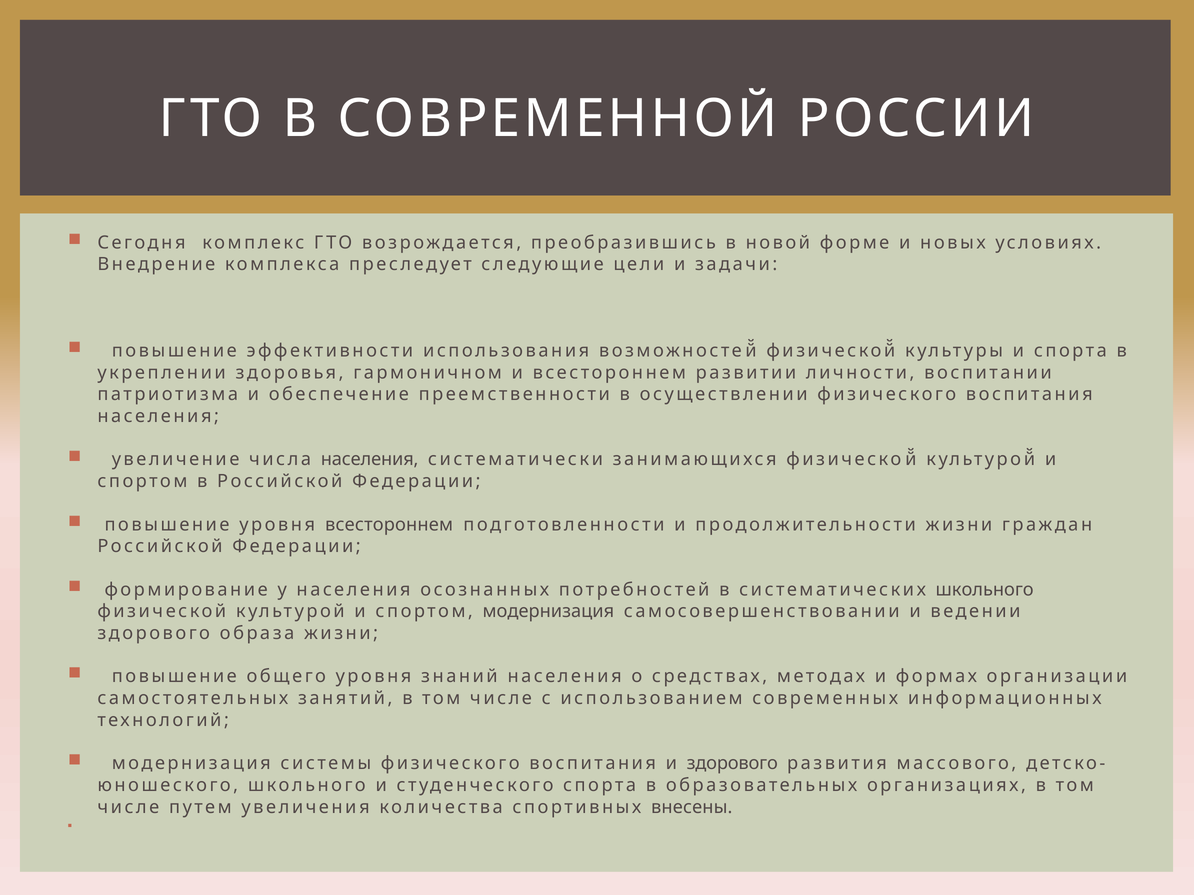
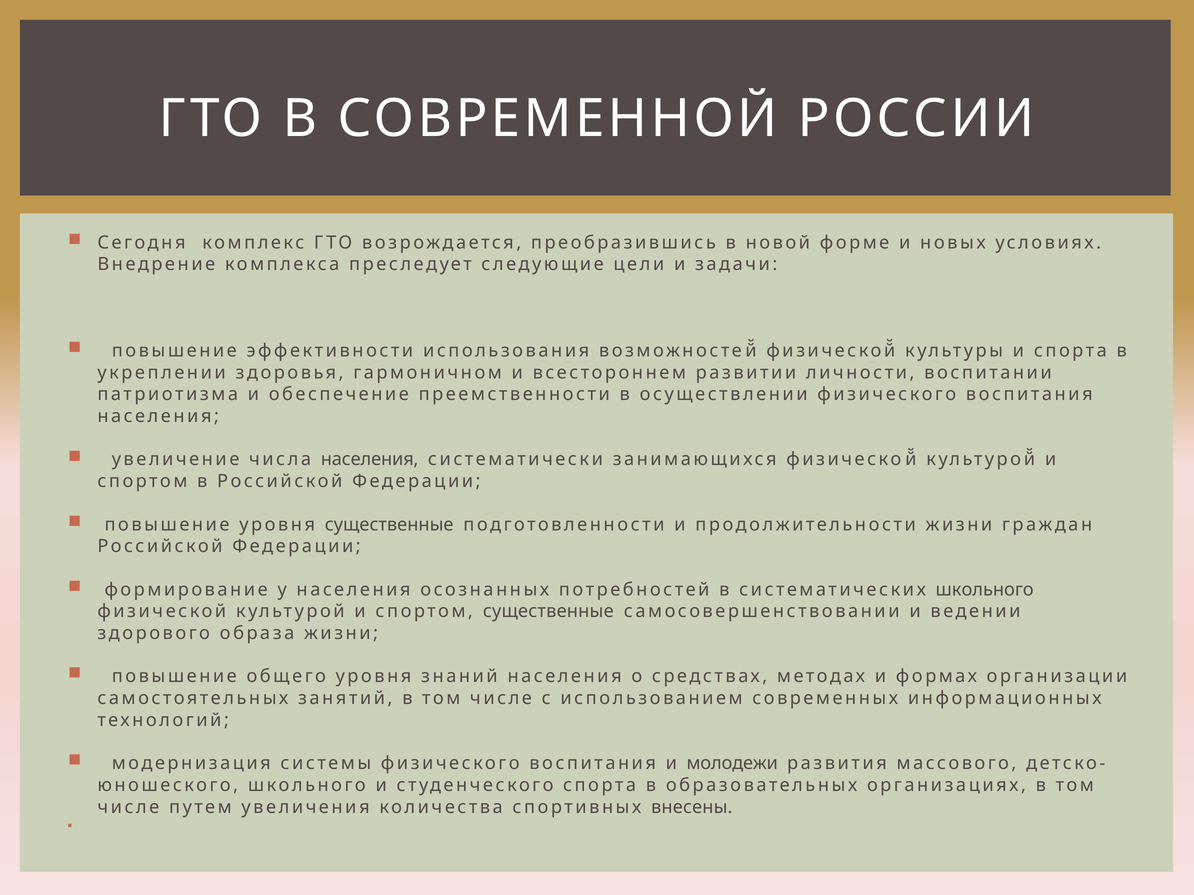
уровня всестороннем: всестороннем -> существенные
спортом модернизация: модернизация -> существенные
и здорового: здорового -> молодежи
